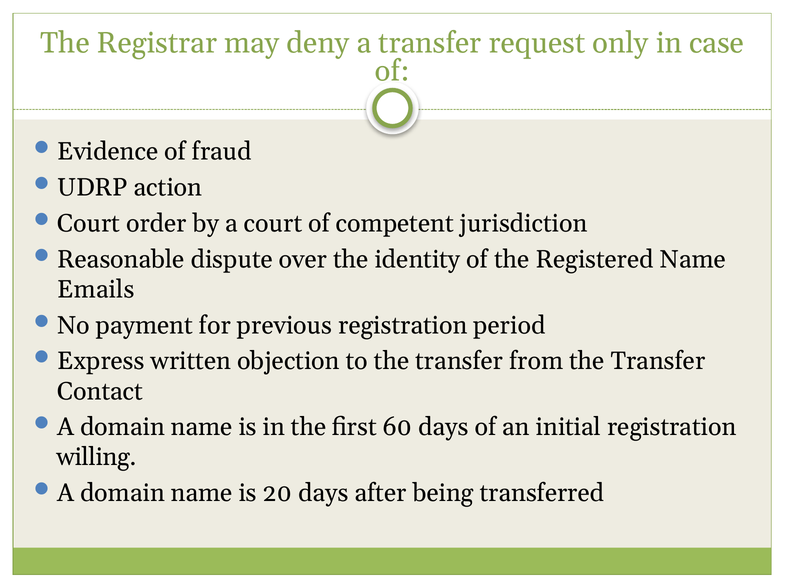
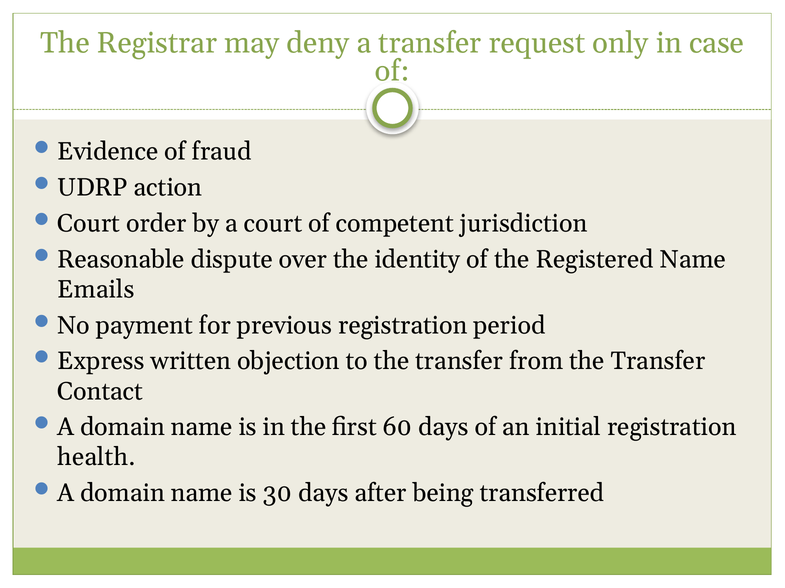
willing: willing -> health
20: 20 -> 30
